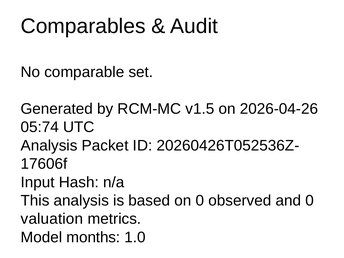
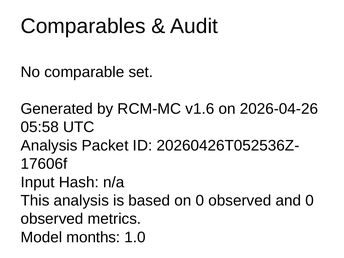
v1.5: v1.5 -> v1.6
05:74: 05:74 -> 05:58
valuation at (52, 219): valuation -> observed
